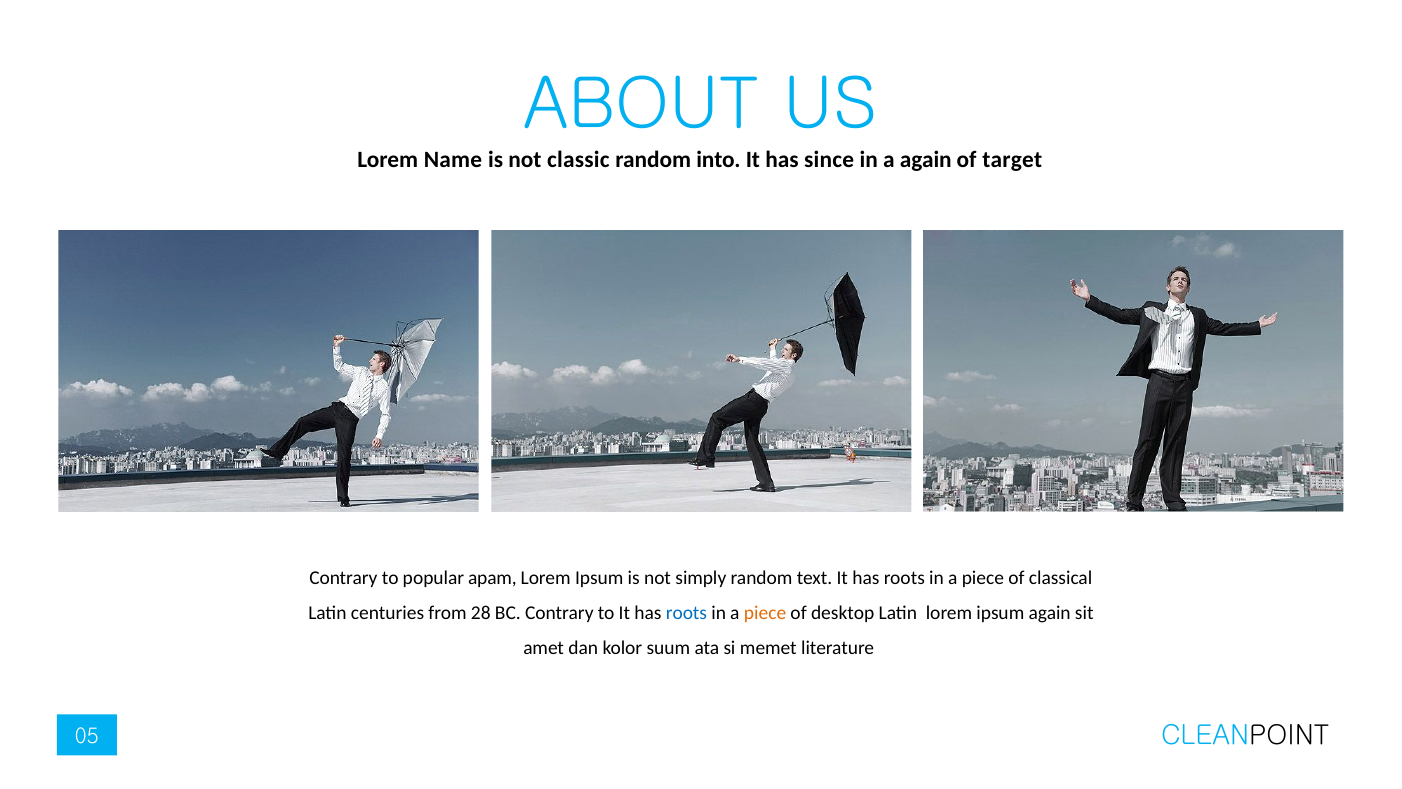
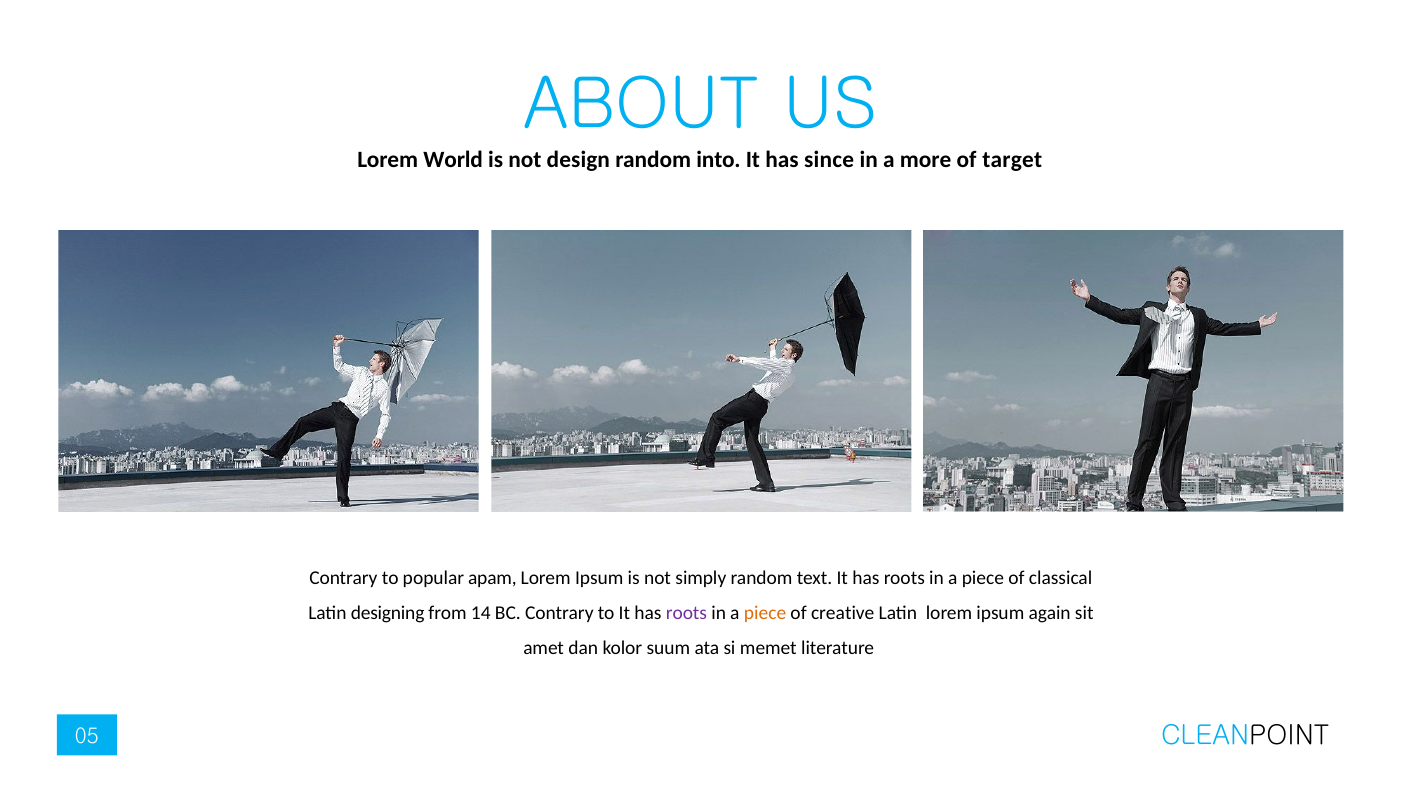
Name: Name -> World
classic: classic -> design
a again: again -> more
centuries: centuries -> designing
28: 28 -> 14
roots at (686, 613) colour: blue -> purple
desktop: desktop -> creative
